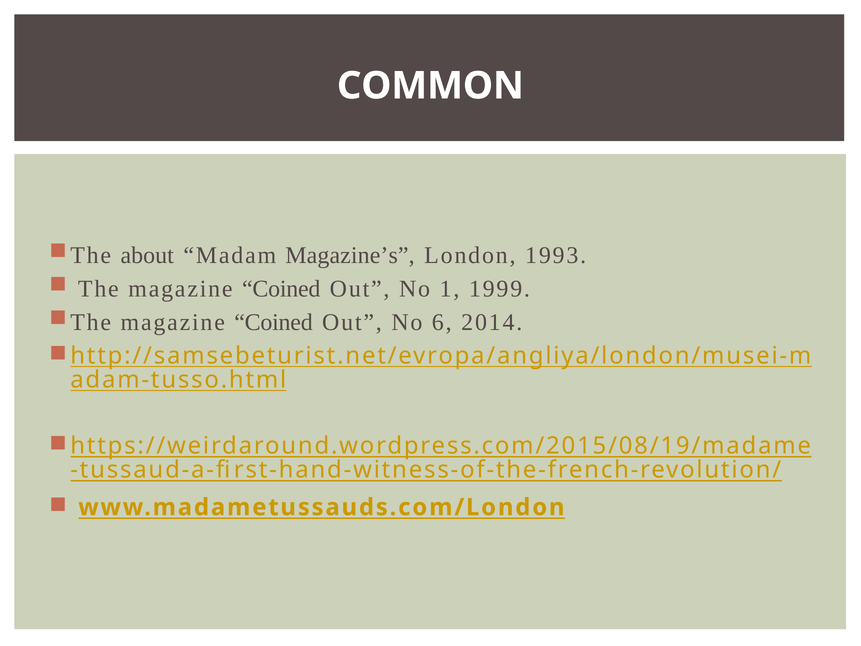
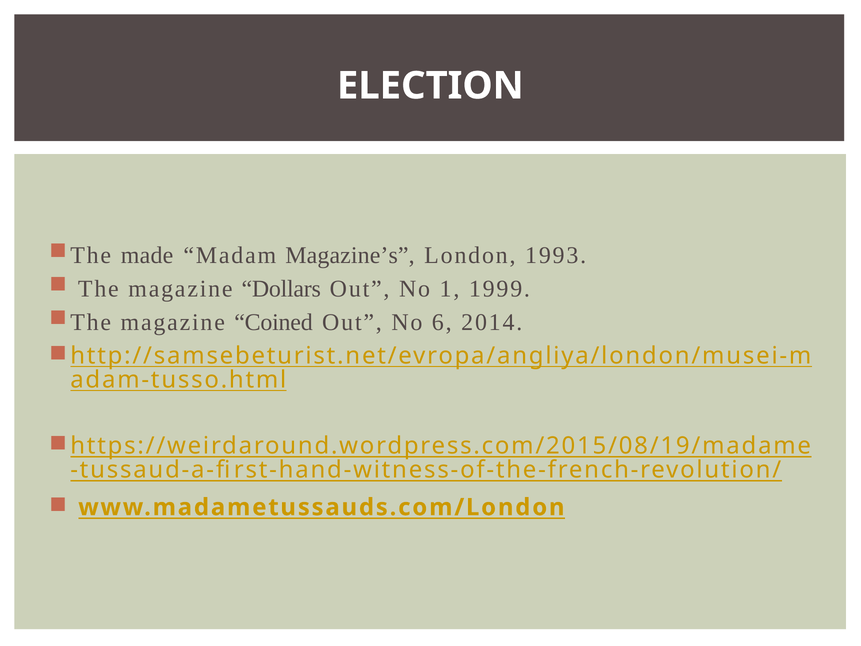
COMMON: COMMON -> ELECTION
about: about -> made
The magazine Coined: Coined -> Dollars
